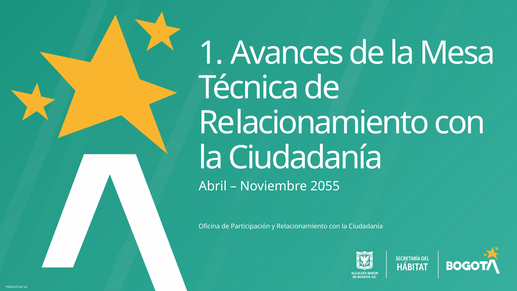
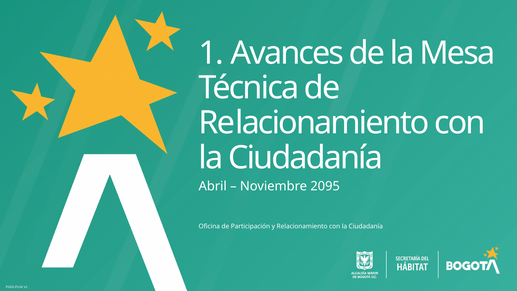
2055: 2055 -> 2095
